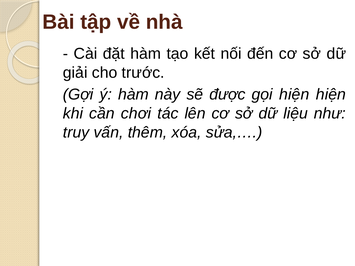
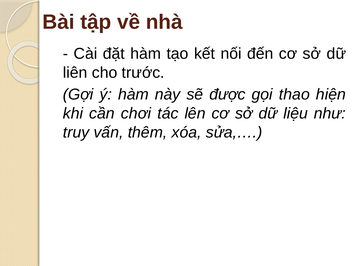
giải: giải -> liên
gọi hiện: hiện -> thao
